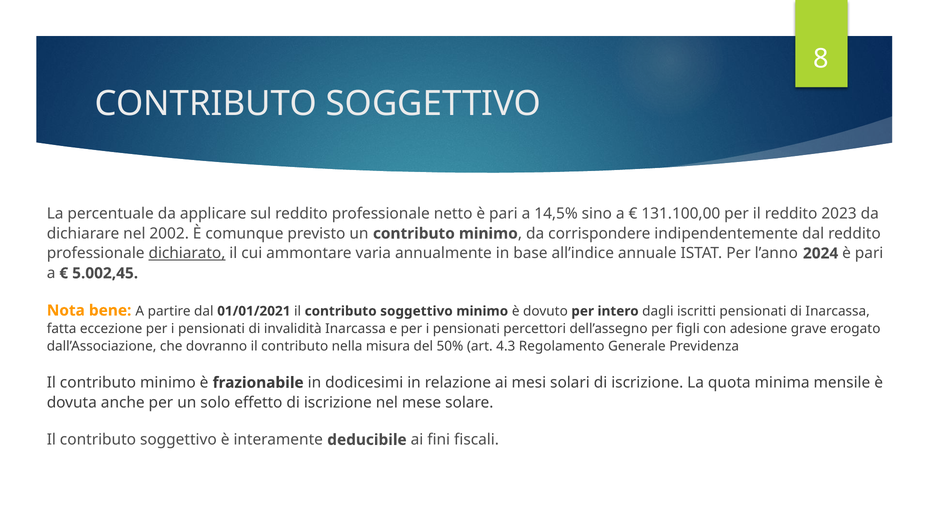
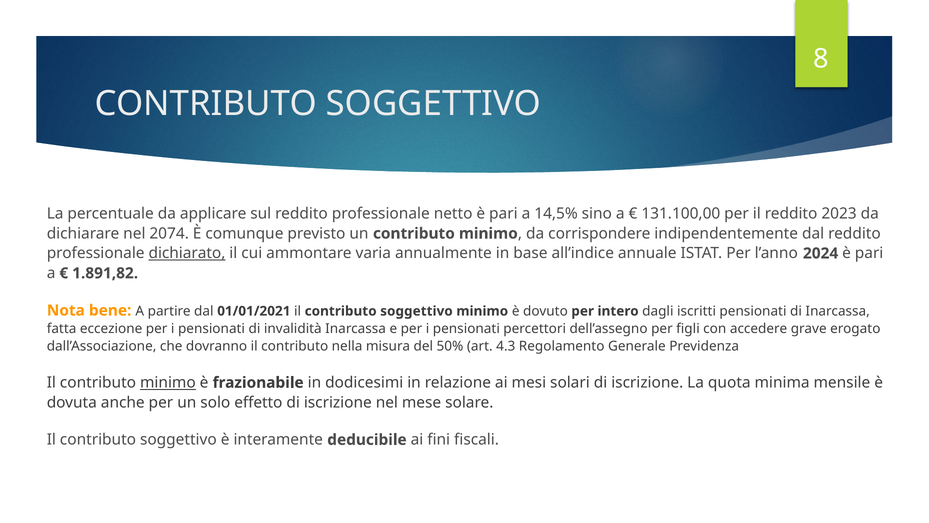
2002: 2002 -> 2074
5.002,45: 5.002,45 -> 1.891,82
adesione: adesione -> accedere
minimo at (168, 382) underline: none -> present
